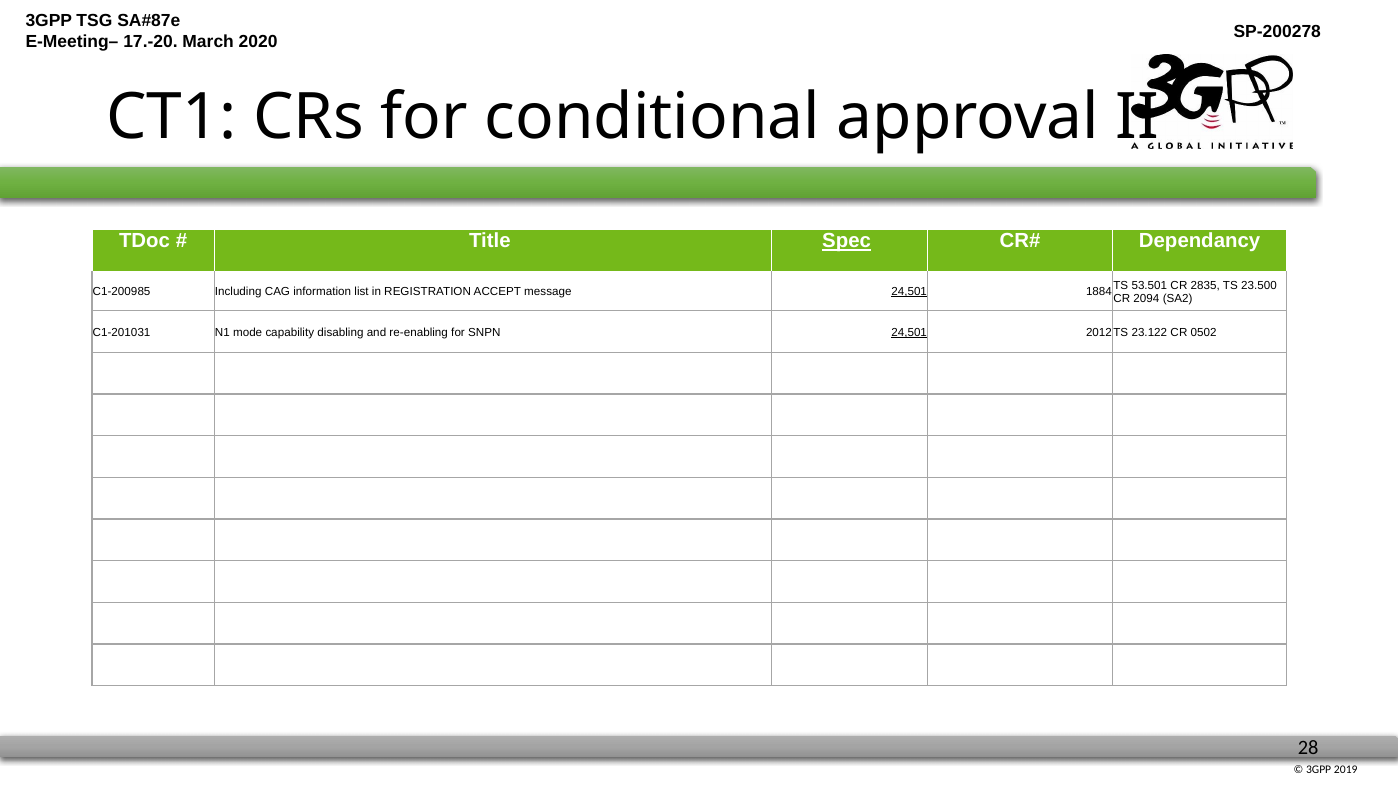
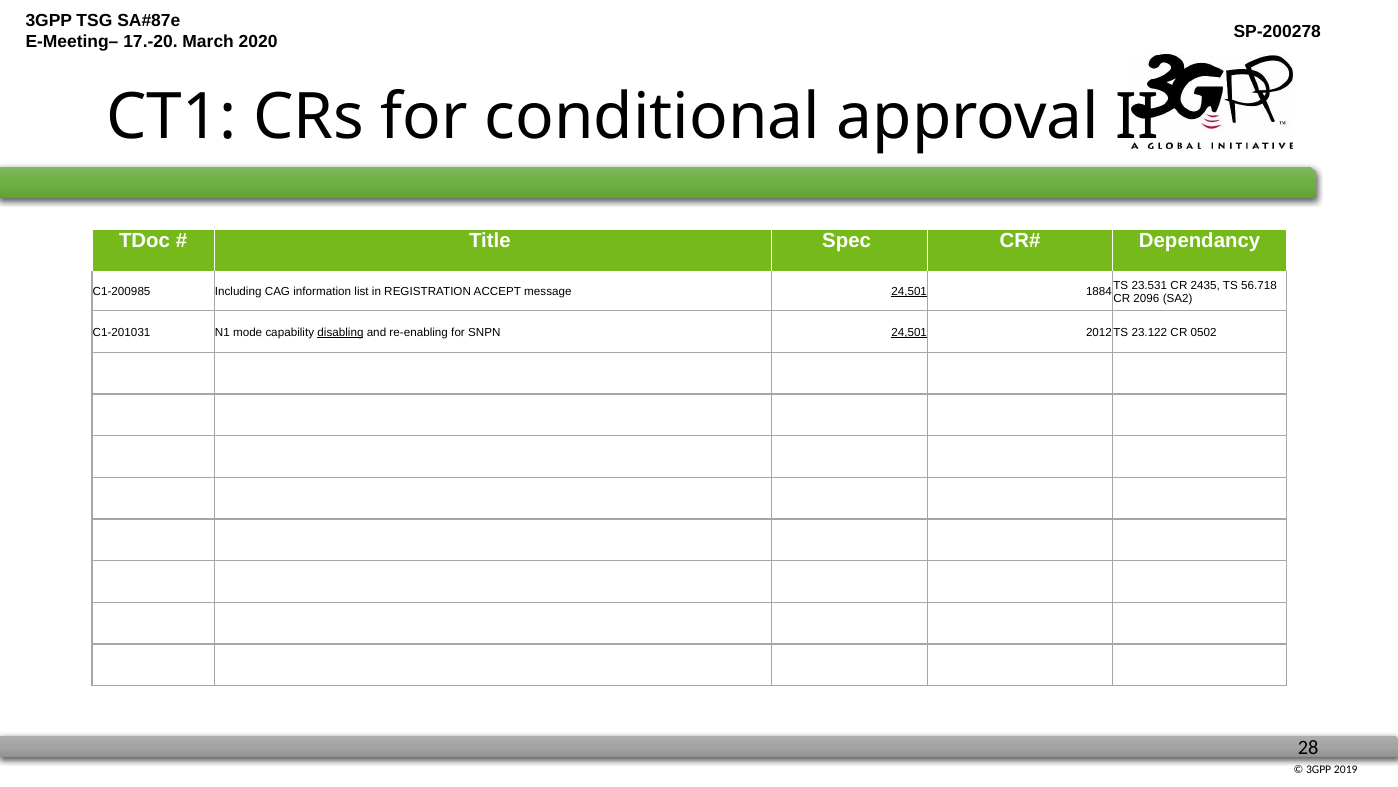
Spec underline: present -> none
53.501: 53.501 -> 23.531
2835: 2835 -> 2435
23.500: 23.500 -> 56.718
2094: 2094 -> 2096
disabling underline: none -> present
